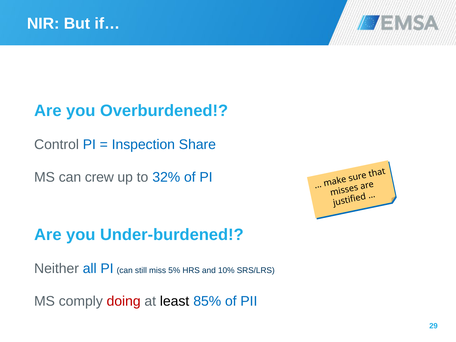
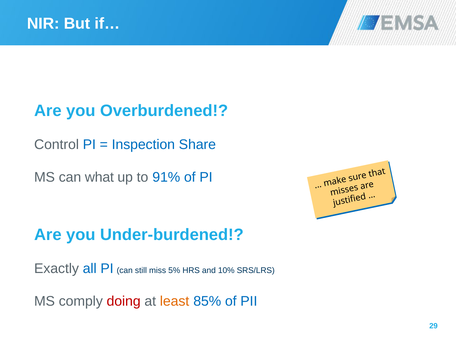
crew: crew -> what
32%: 32% -> 91%
Neither: Neither -> Exactly
least colour: black -> orange
